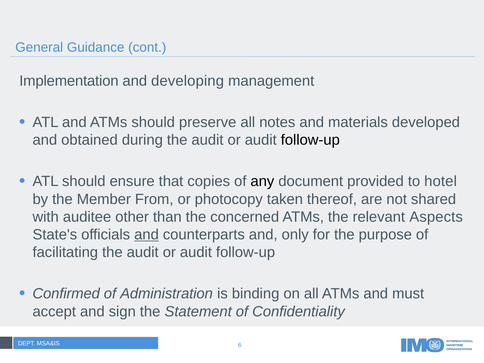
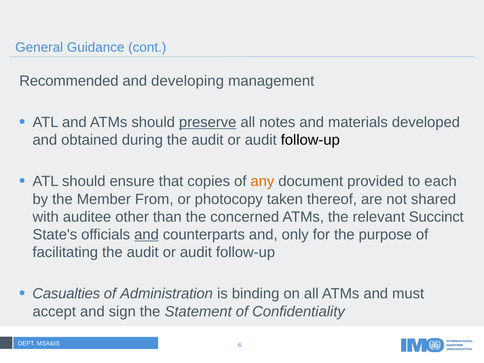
Implementation: Implementation -> Recommended
preserve underline: none -> present
any colour: black -> orange
hotel: hotel -> each
Aspects: Aspects -> Succinct
Confirmed: Confirmed -> Casualties
